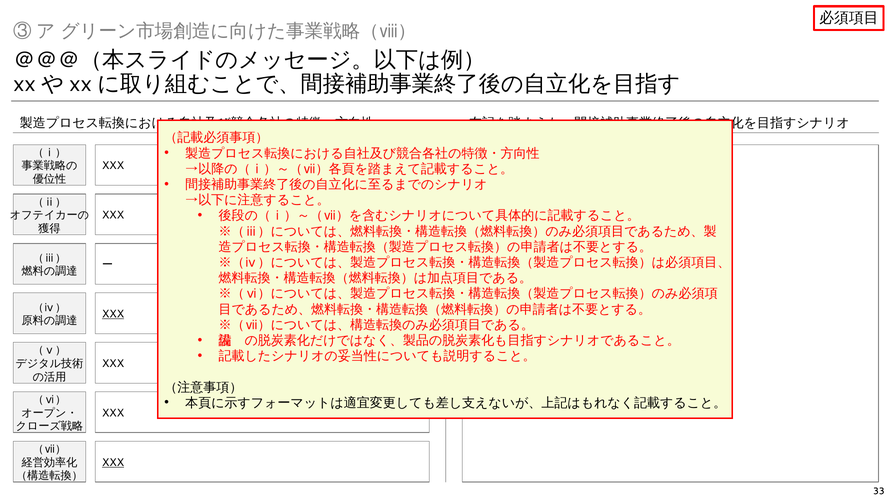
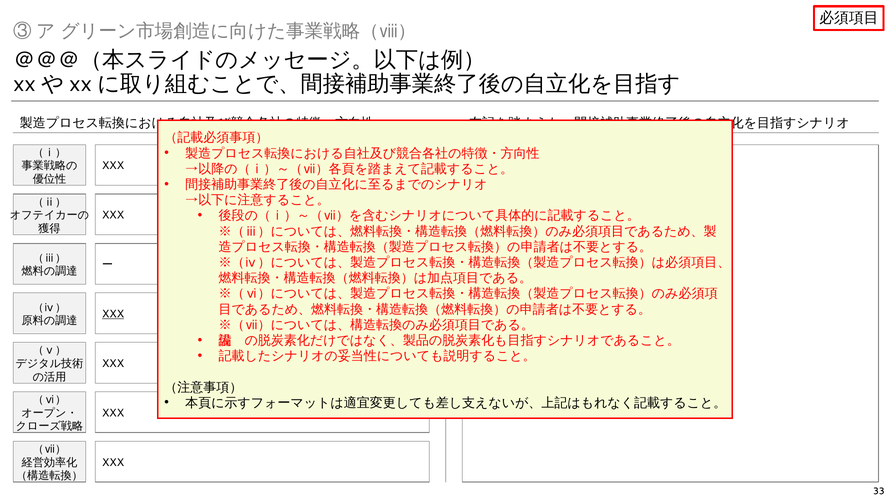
XXX at (113, 462) underline: present -> none
